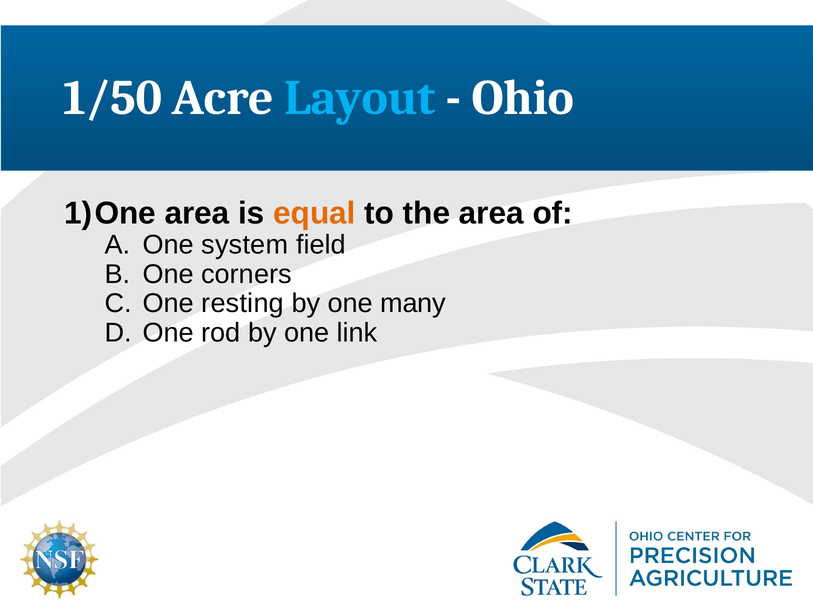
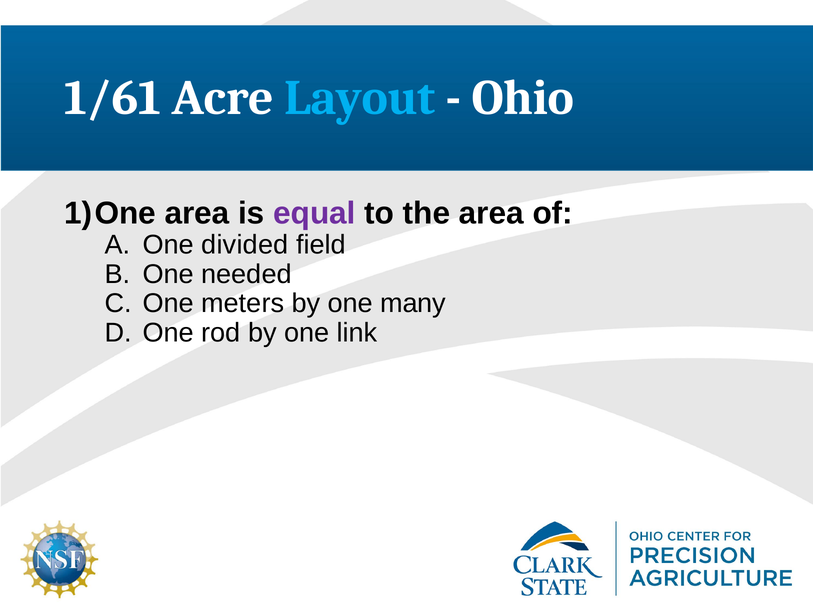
1/50: 1/50 -> 1/61
equal colour: orange -> purple
system: system -> divided
corners: corners -> needed
resting: resting -> meters
